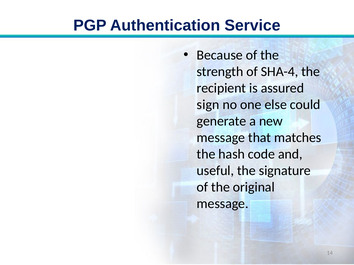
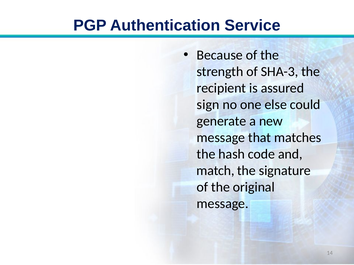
SHA-4: SHA-4 -> SHA-3
useful: useful -> match
